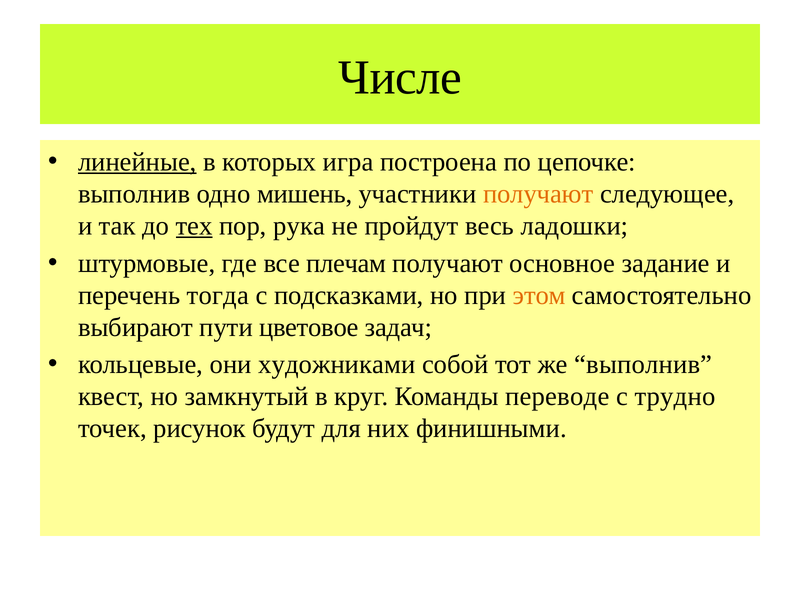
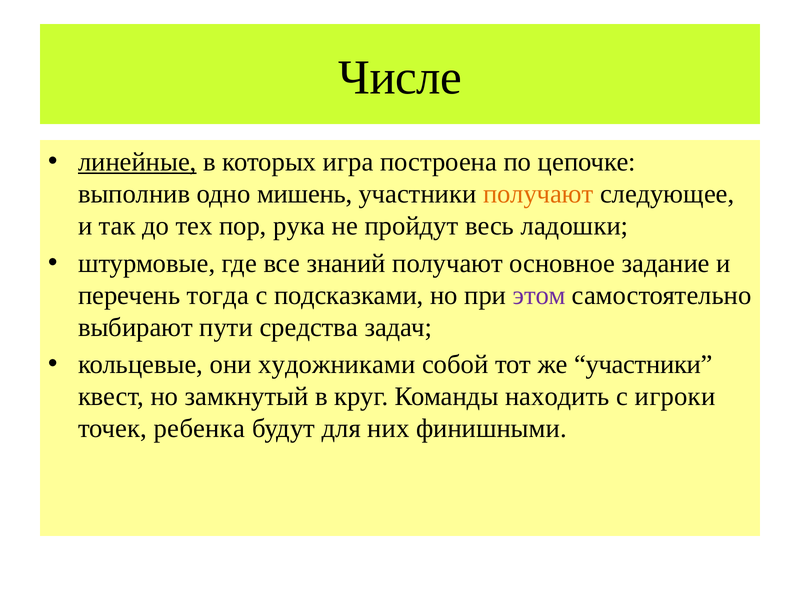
тех underline: present -> none
плечам: плечам -> знаний
этом colour: orange -> purple
цветовое: цветовое -> средства
же выполнив: выполнив -> участники
переводе: переводе -> находить
трудно: трудно -> игроки
рисунок: рисунок -> ребенка
